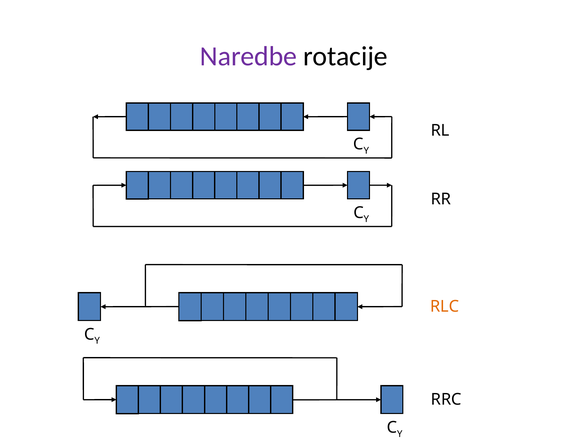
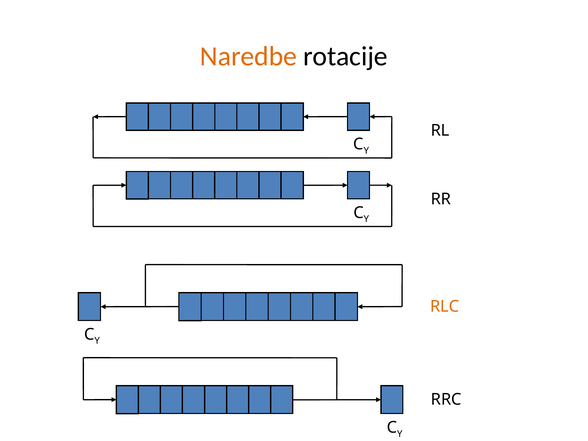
Naredbe colour: purple -> orange
